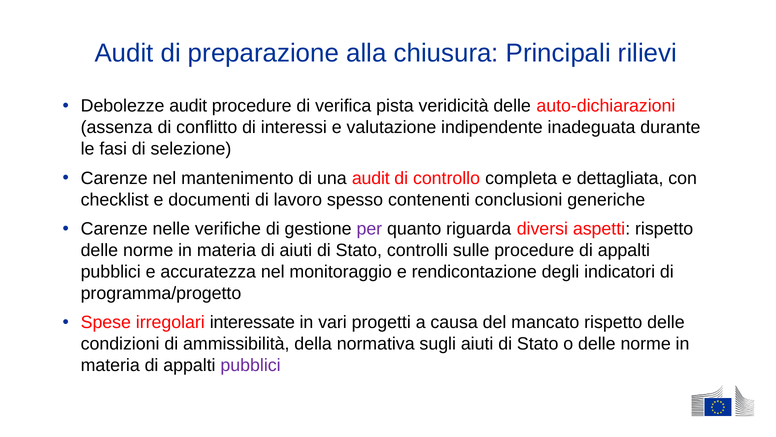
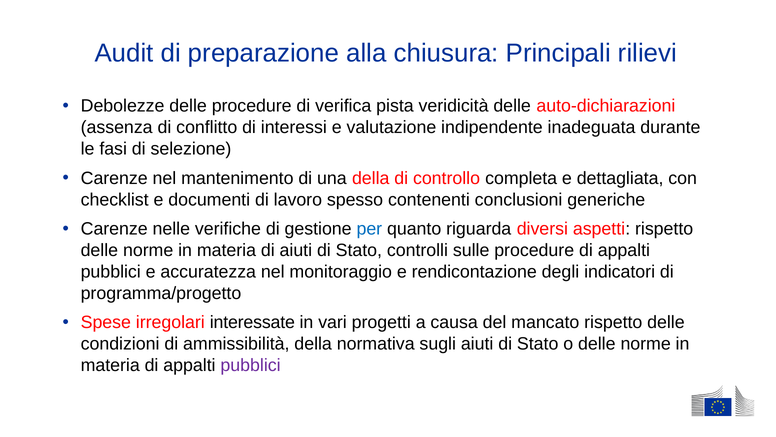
Debolezze audit: audit -> delle
una audit: audit -> della
per colour: purple -> blue
